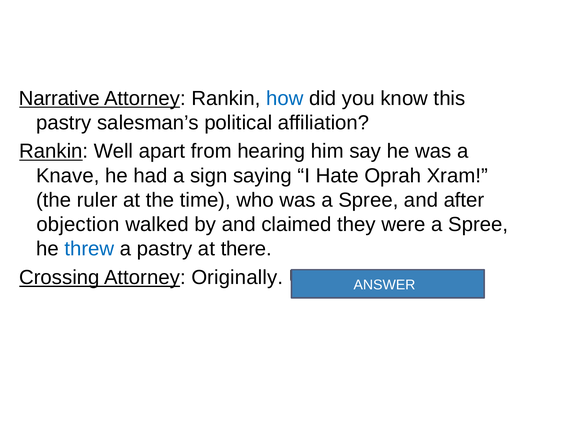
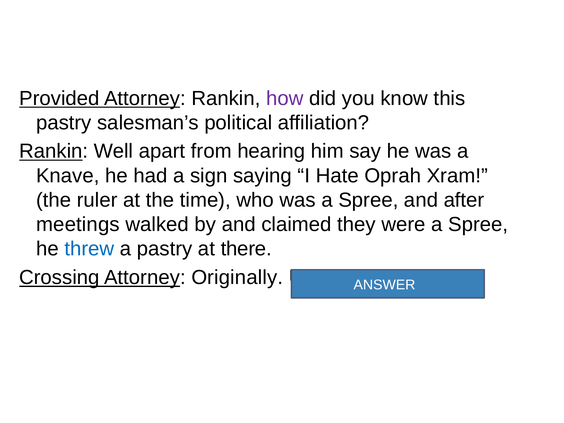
Narrative: Narrative -> Provided
how colour: blue -> purple
objection: objection -> meetings
